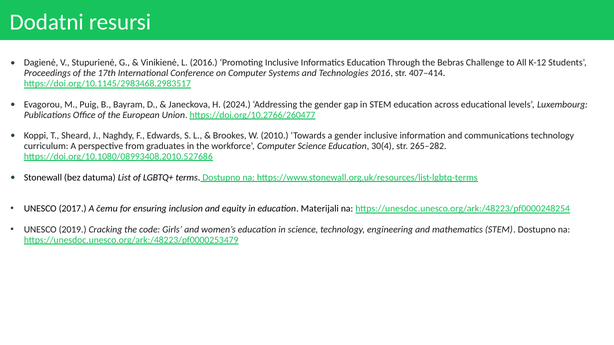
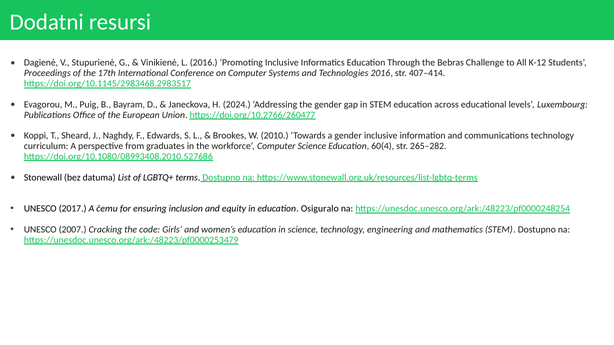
30(4: 30(4 -> 60(4
Materijali: Materijali -> Osiguralo
2019: 2019 -> 2007
